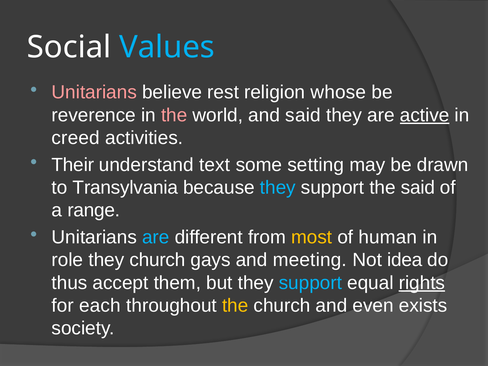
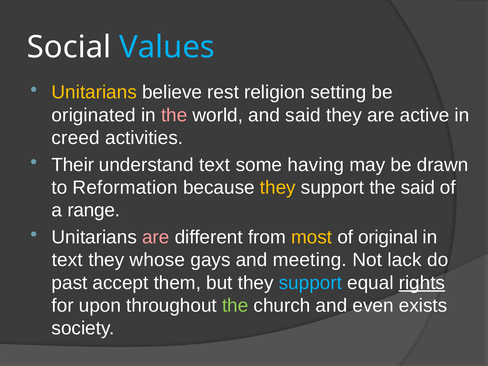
Unitarians at (94, 92) colour: pink -> yellow
whose: whose -> setting
reverence: reverence -> originated
active underline: present -> none
setting: setting -> having
Transylvania: Transylvania -> Reformation
they at (278, 188) colour: light blue -> yellow
are at (156, 237) colour: light blue -> pink
human: human -> original
role at (67, 260): role -> text
they church: church -> whose
idea: idea -> lack
thus: thus -> past
each: each -> upon
the at (235, 306) colour: yellow -> light green
